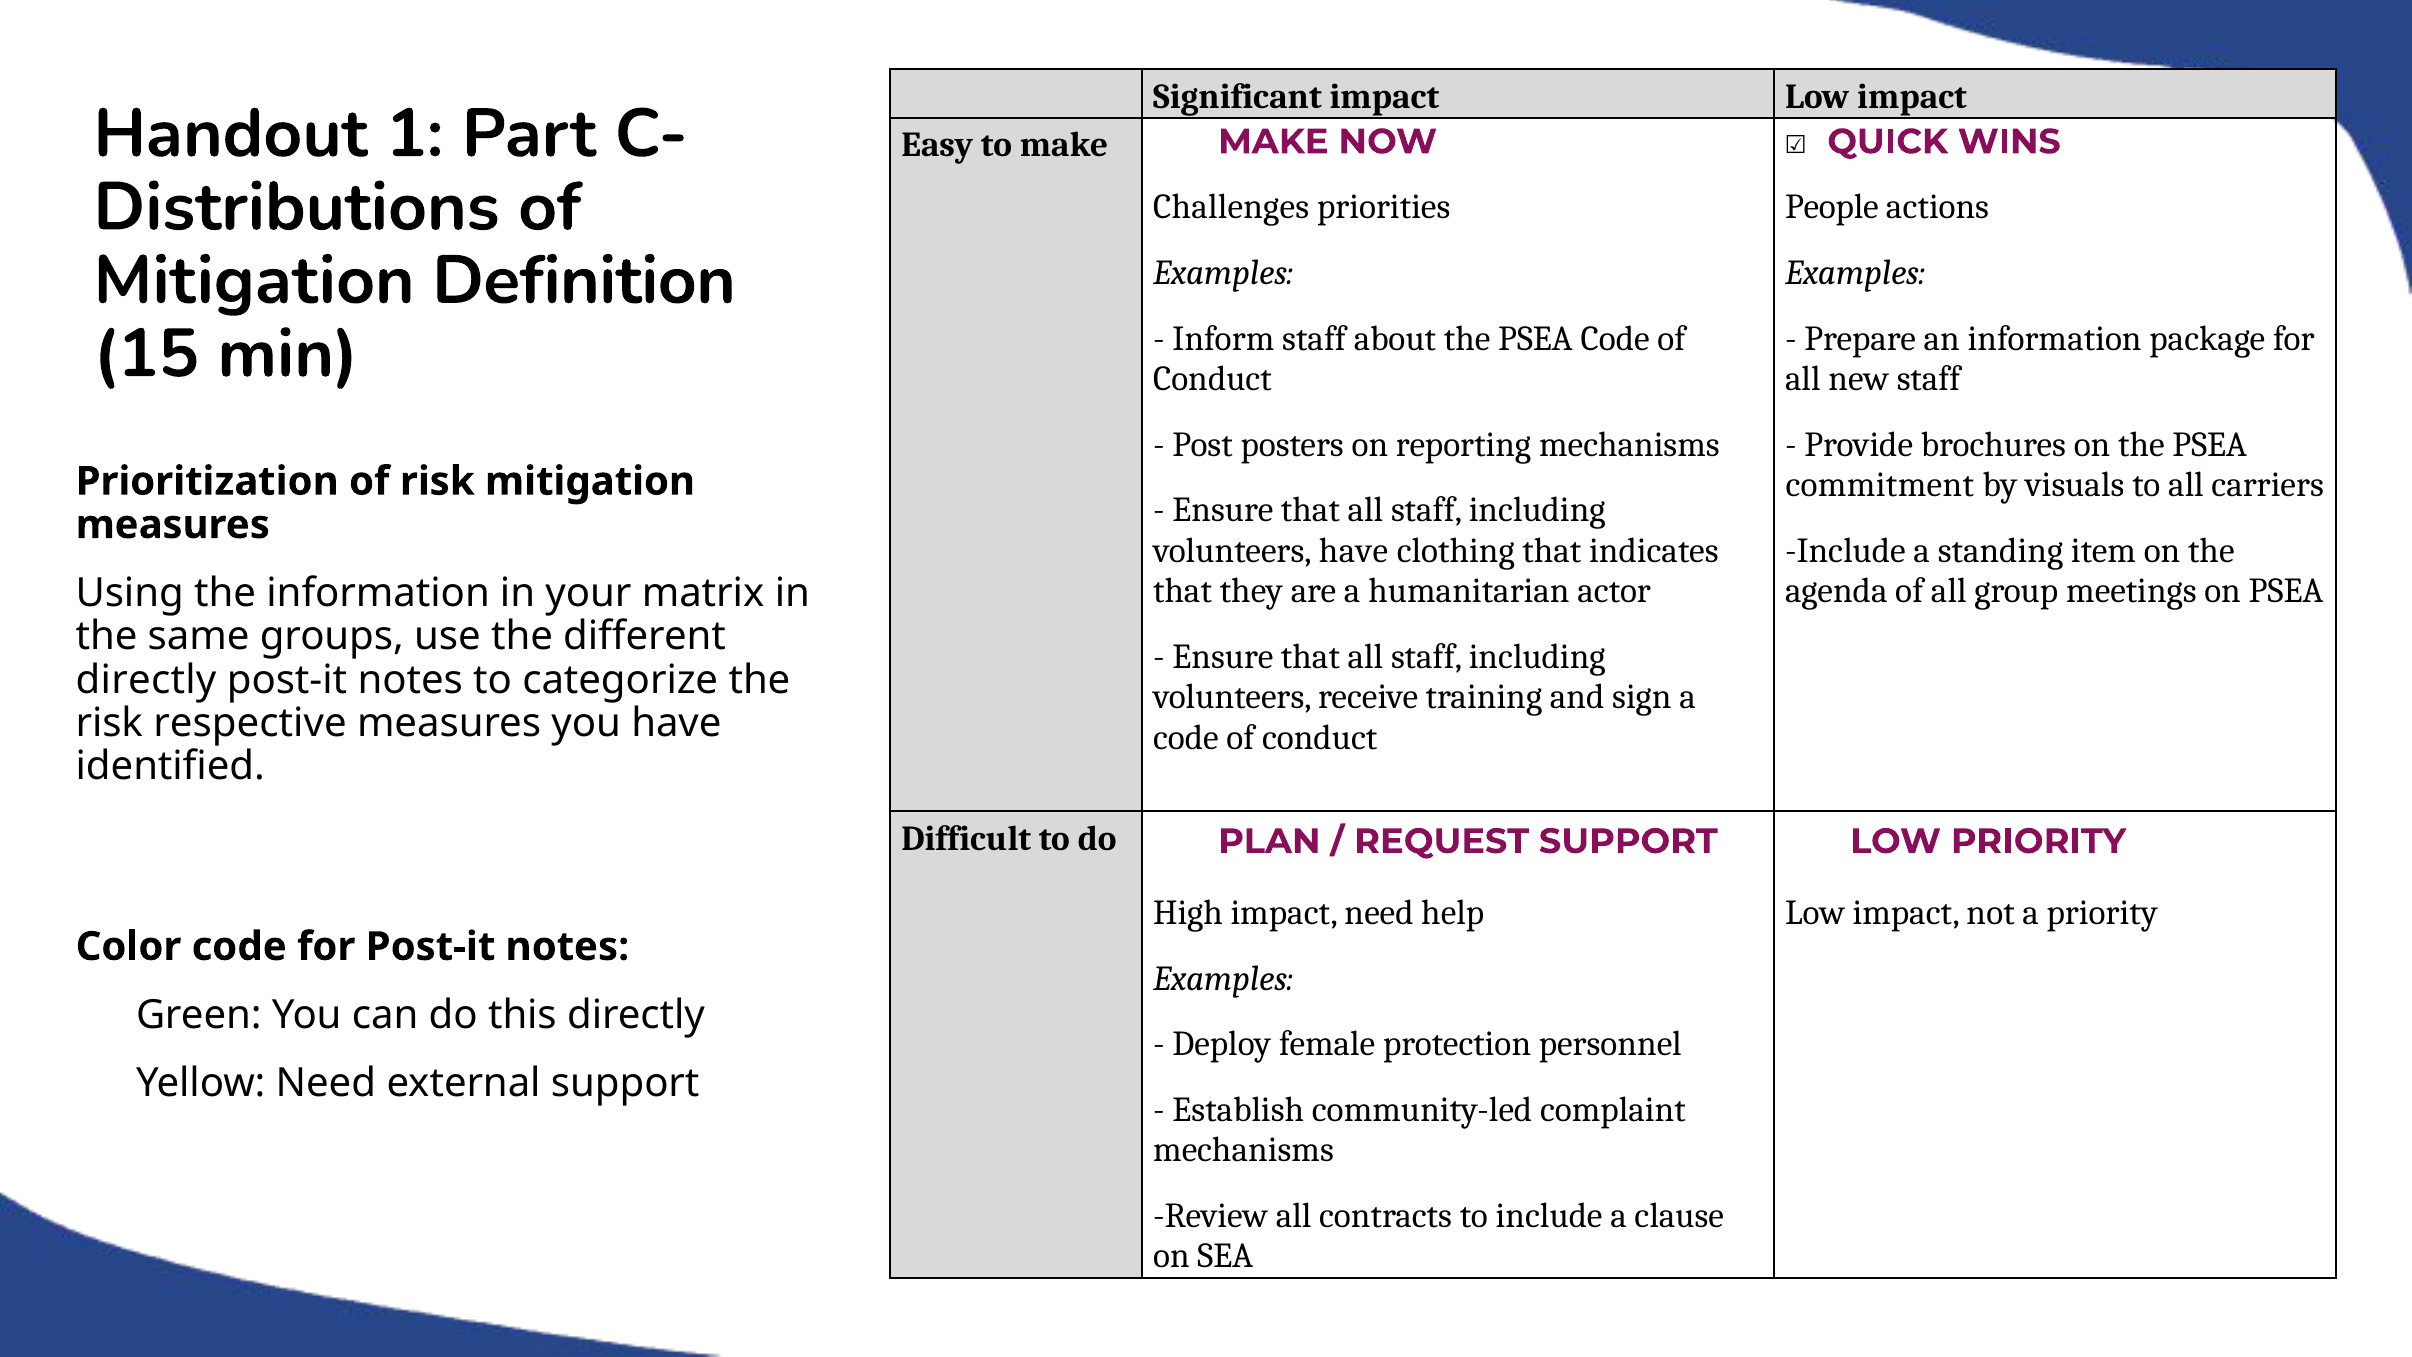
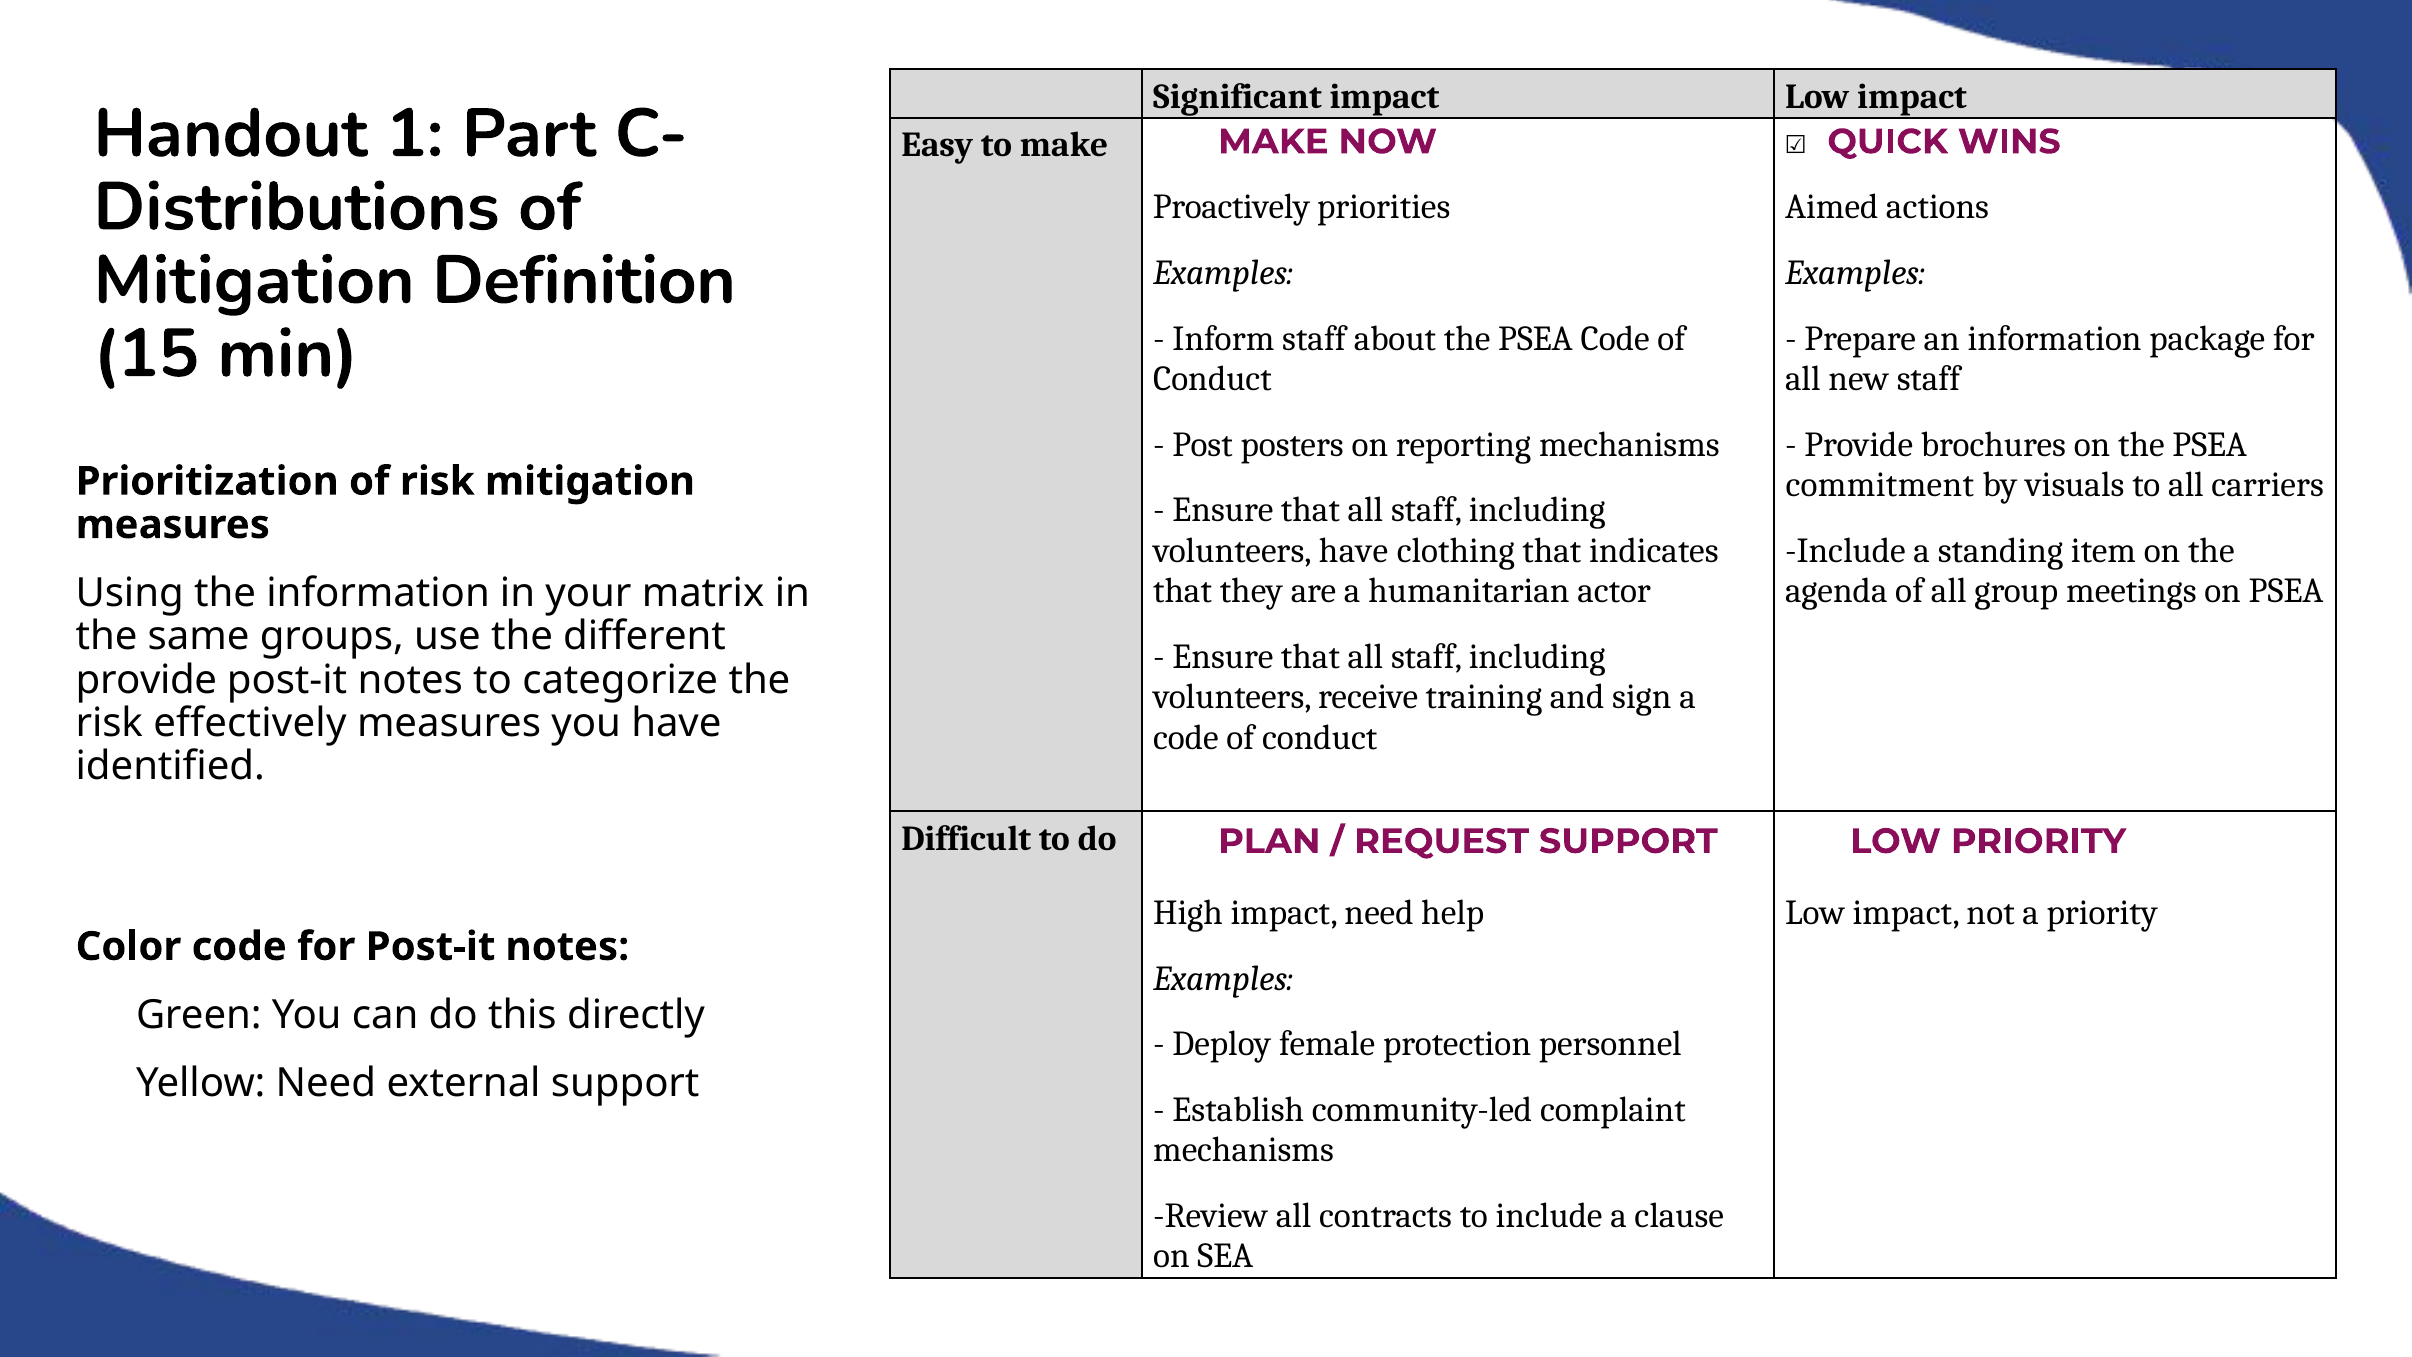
Challenges: Challenges -> Proactively
People: People -> Aimed
directly at (146, 680): directly -> provide
respective: respective -> effectively
